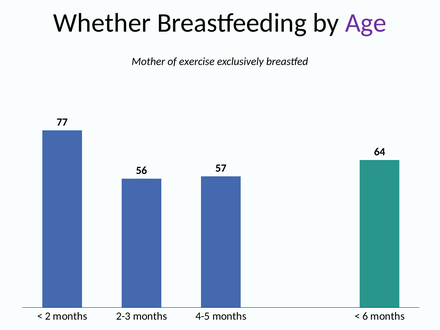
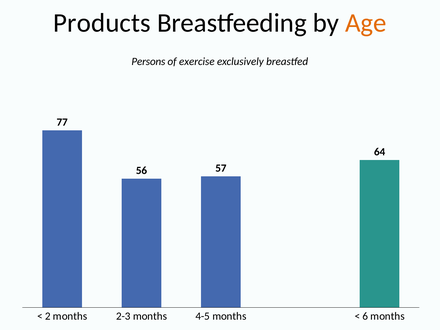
Whether: Whether -> Products
Age colour: purple -> orange
Mother: Mother -> Persons
